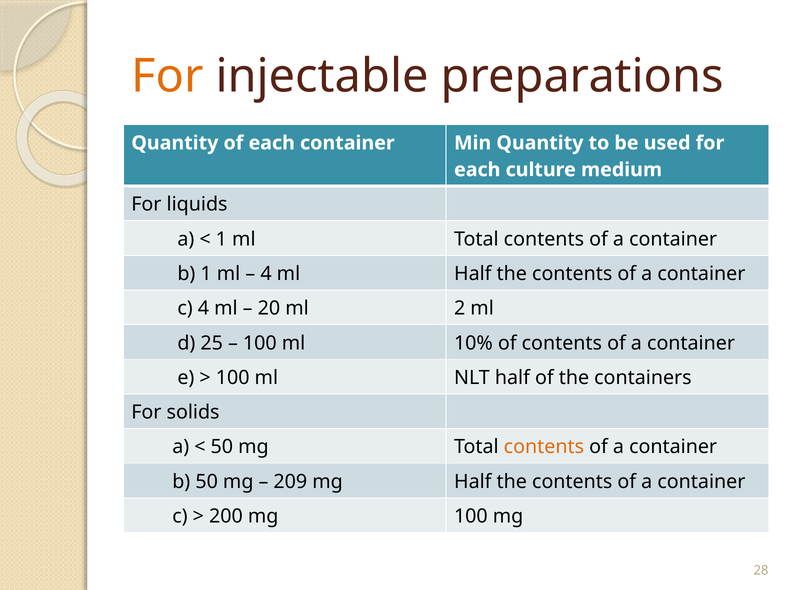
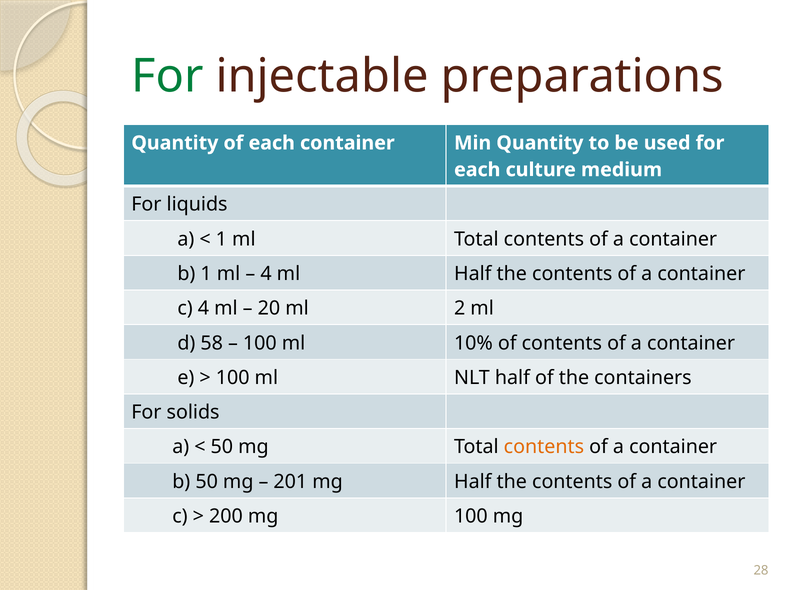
For at (167, 76) colour: orange -> green
25: 25 -> 58
209: 209 -> 201
